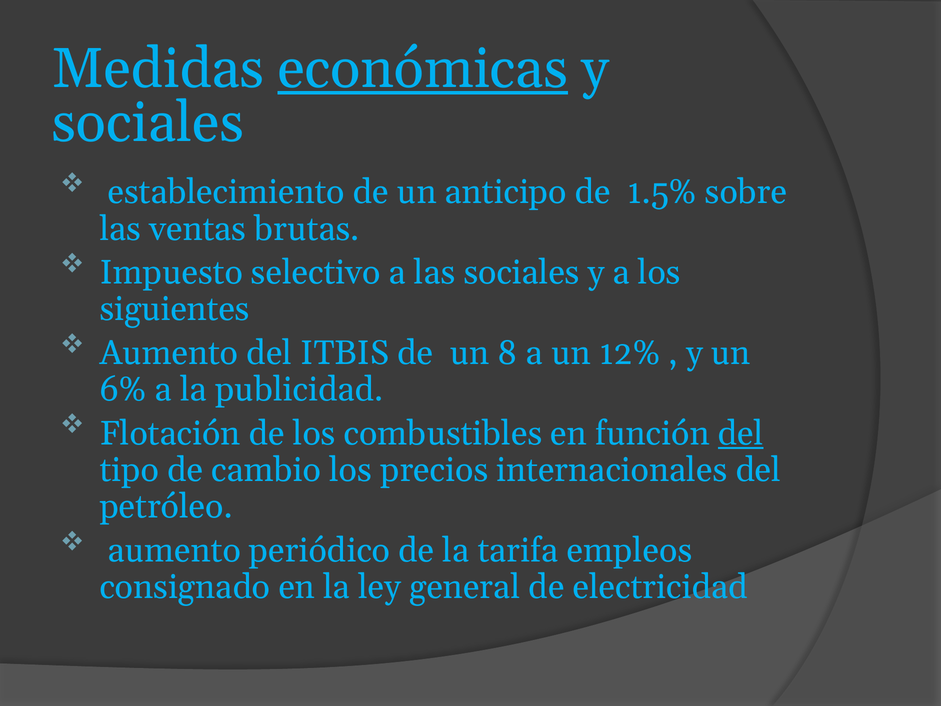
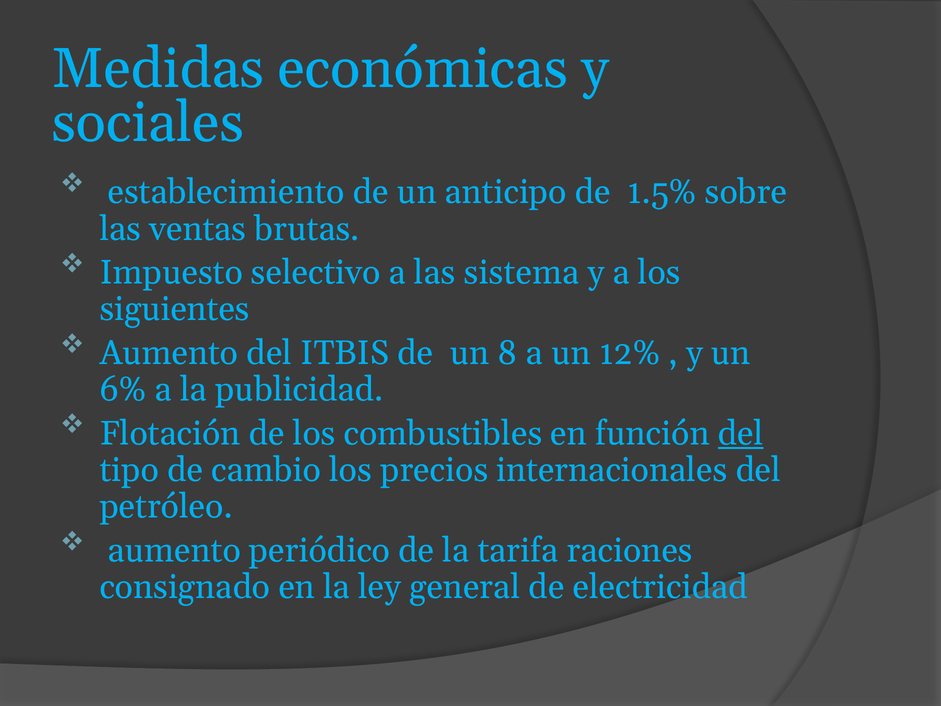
económicas underline: present -> none
las sociales: sociales -> sistema
empleos: empleos -> raciones
